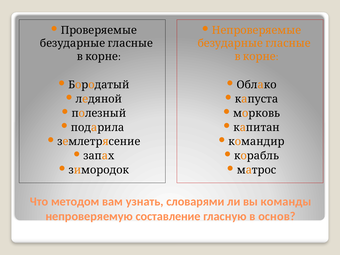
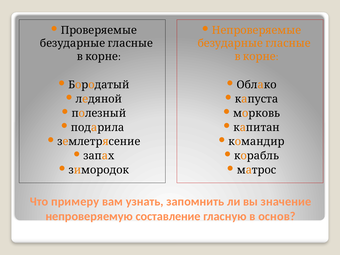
методом: методом -> примеру
словарями: словарями -> запомнить
команды: команды -> значение
